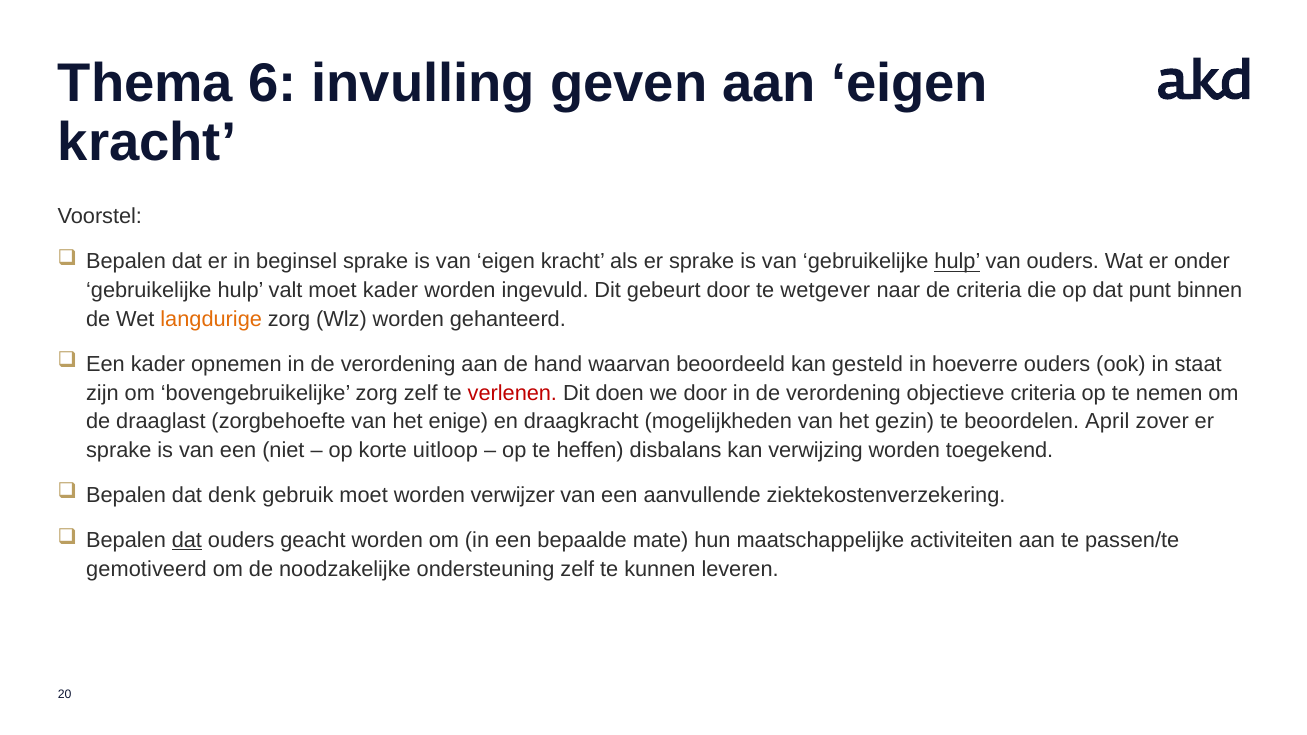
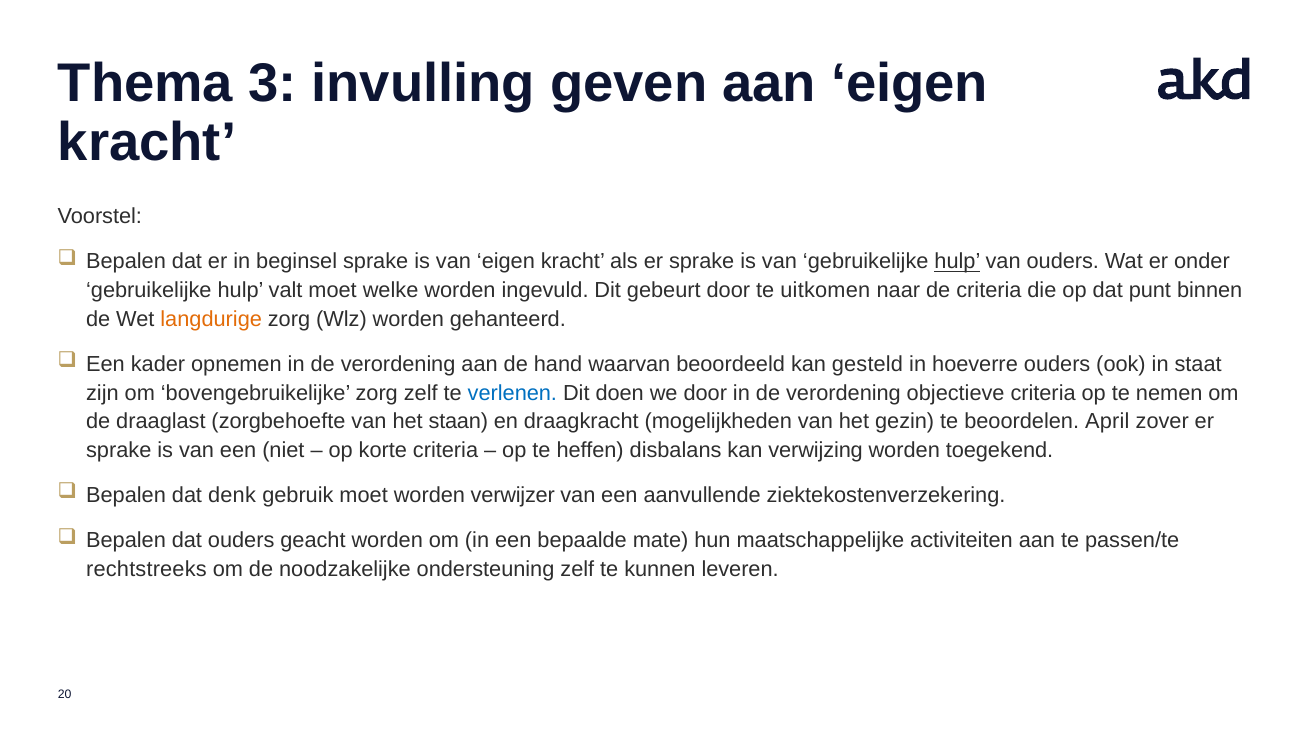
6: 6 -> 3
moet kader: kader -> welke
wetgever: wetgever -> uitkomen
verlenen colour: red -> blue
enige: enige -> staan
korte uitloop: uitloop -> criteria
dat at (187, 541) underline: present -> none
gemotiveerd: gemotiveerd -> rechtstreeks
